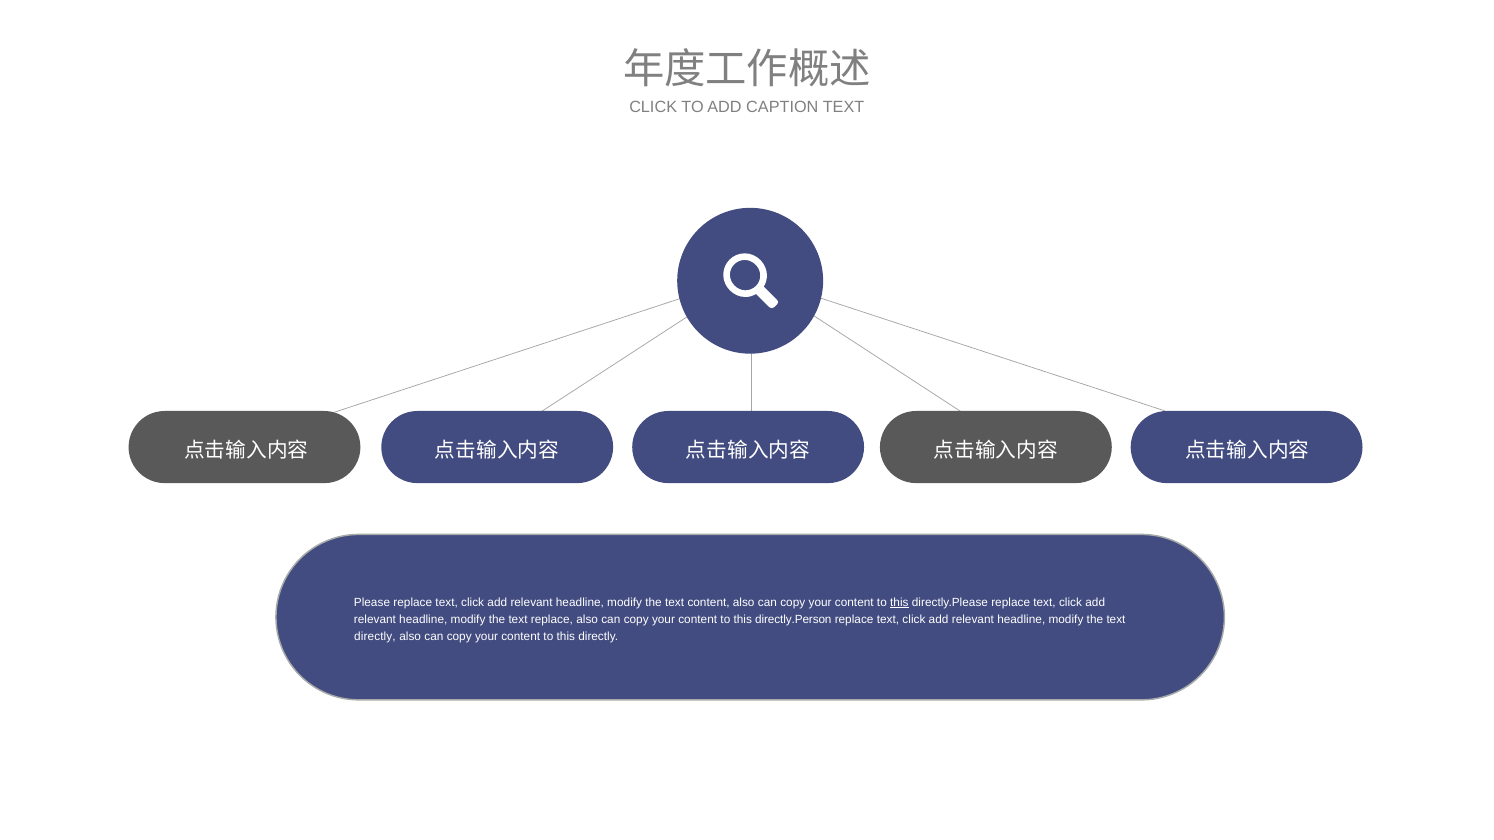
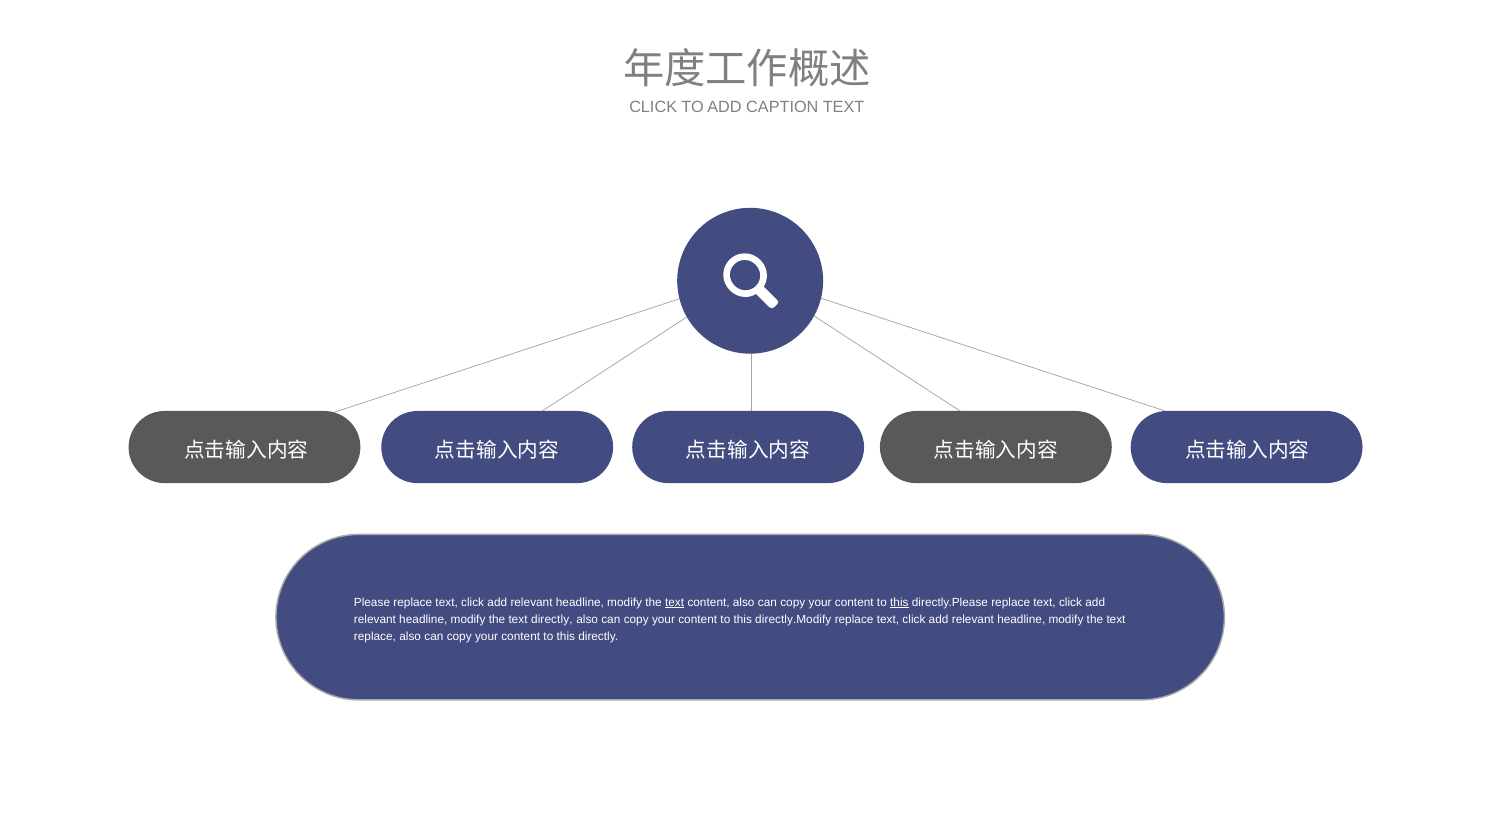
text at (675, 603) underline: none -> present
text replace: replace -> directly
directly.Person: directly.Person -> directly.Modify
directly at (375, 637): directly -> replace
